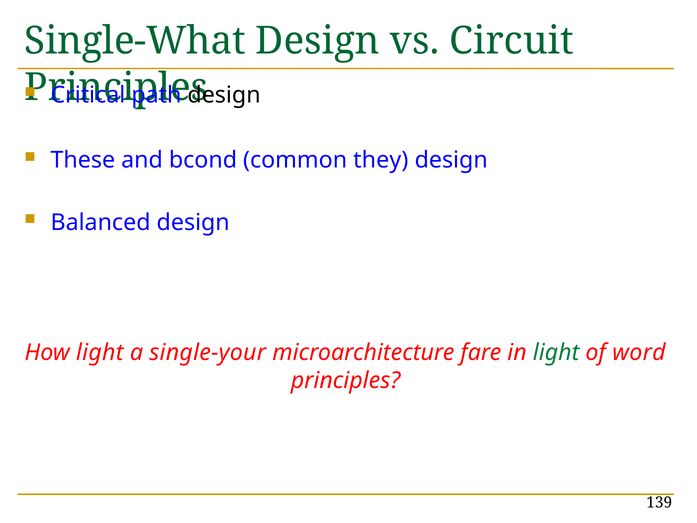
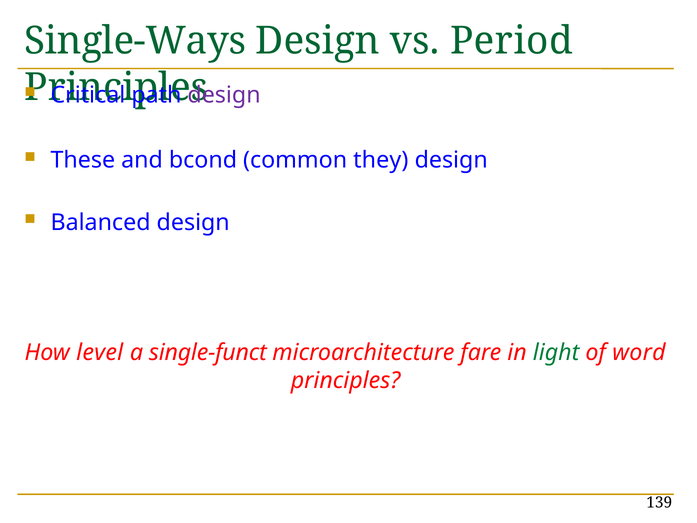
Single-What: Single-What -> Single-Ways
Circuit: Circuit -> Period
design at (224, 95) colour: black -> purple
How light: light -> level
single-your: single-your -> single-funct
